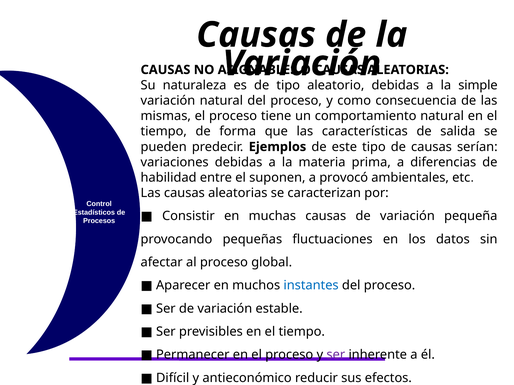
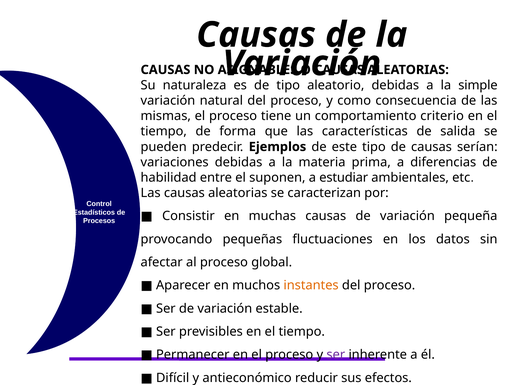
comportamiento natural: natural -> criterio
provocó: provocó -> estudiar
instantes colour: blue -> orange
